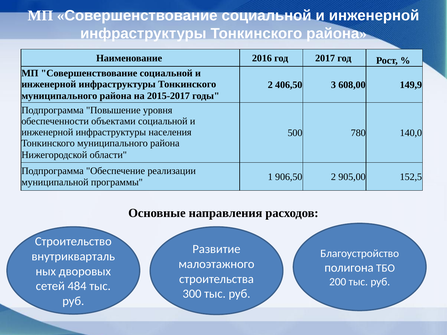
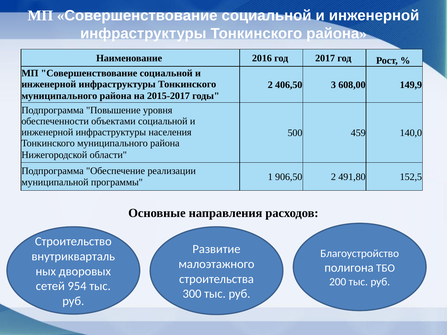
780: 780 -> 459
905,00: 905,00 -> 491,80
484: 484 -> 954
